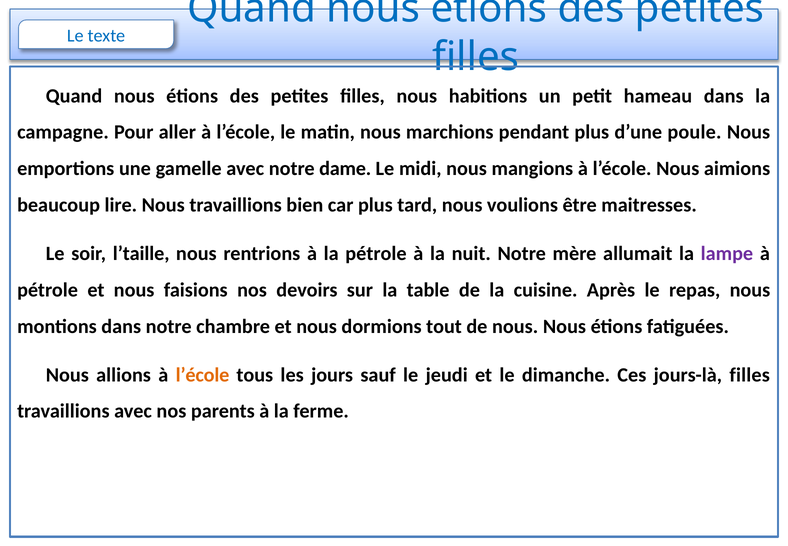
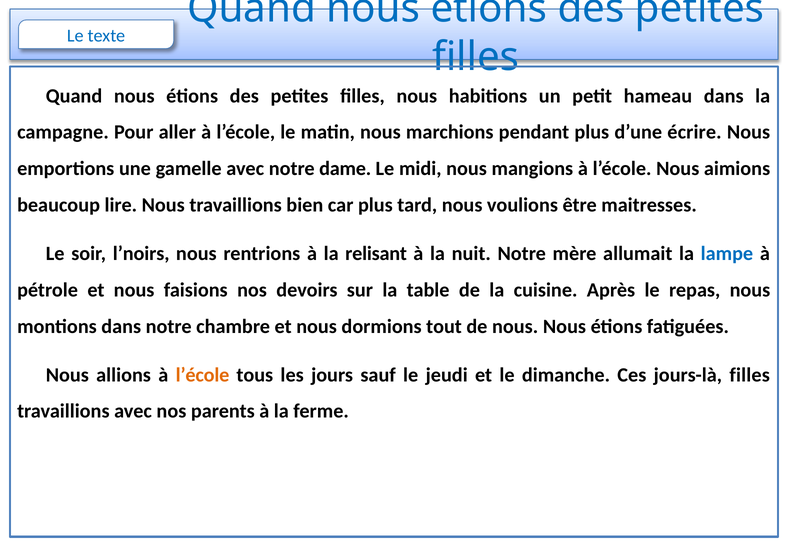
poule: poule -> écrire
l’taille: l’taille -> l’noirs
la pétrole: pétrole -> relisant
lampe colour: purple -> blue
